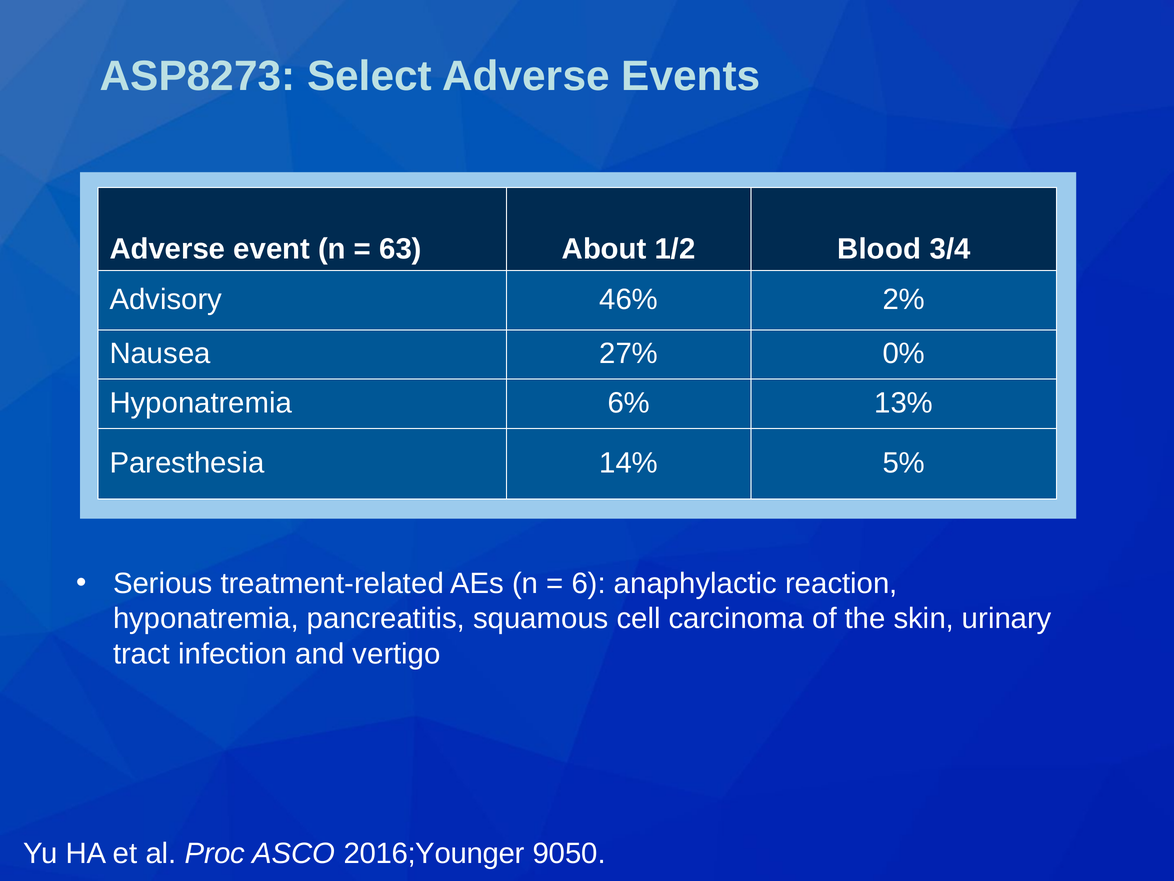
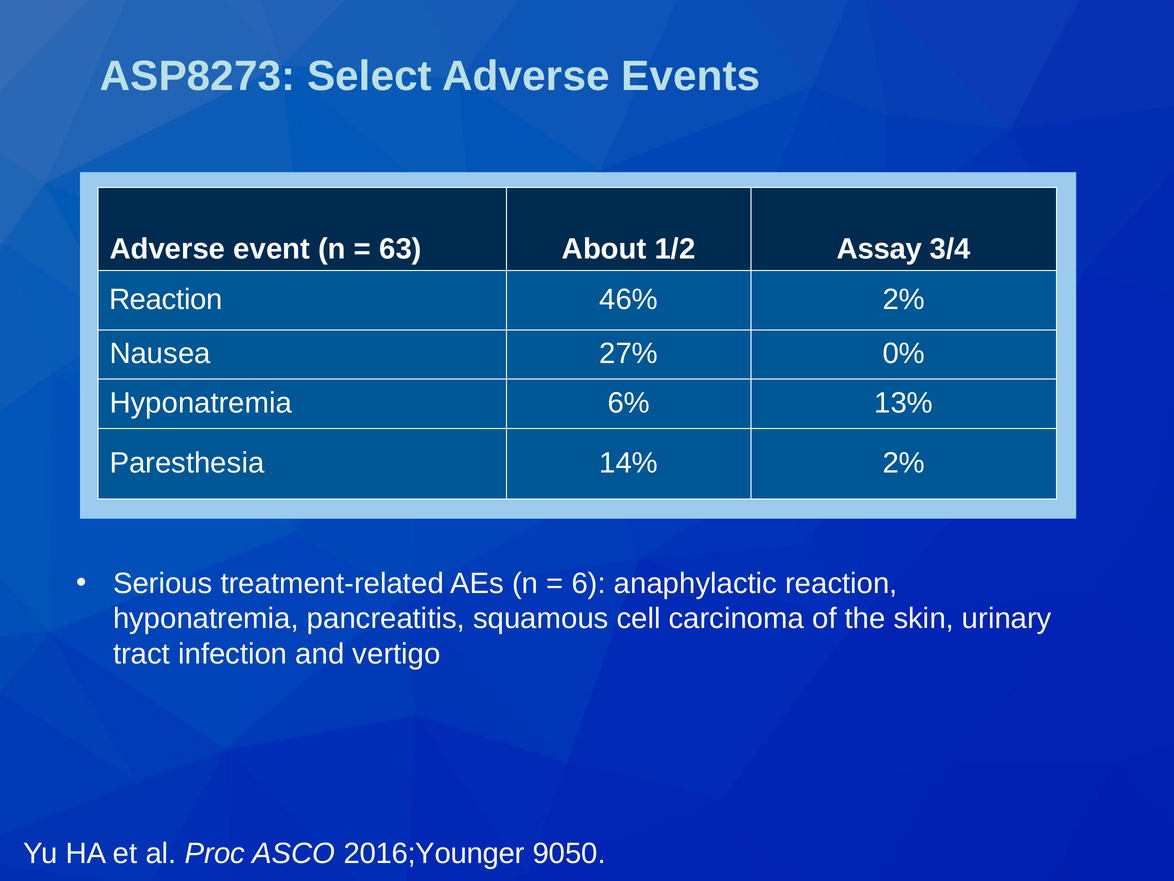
Blood: Blood -> Assay
Advisory at (166, 299): Advisory -> Reaction
14% 5%: 5% -> 2%
